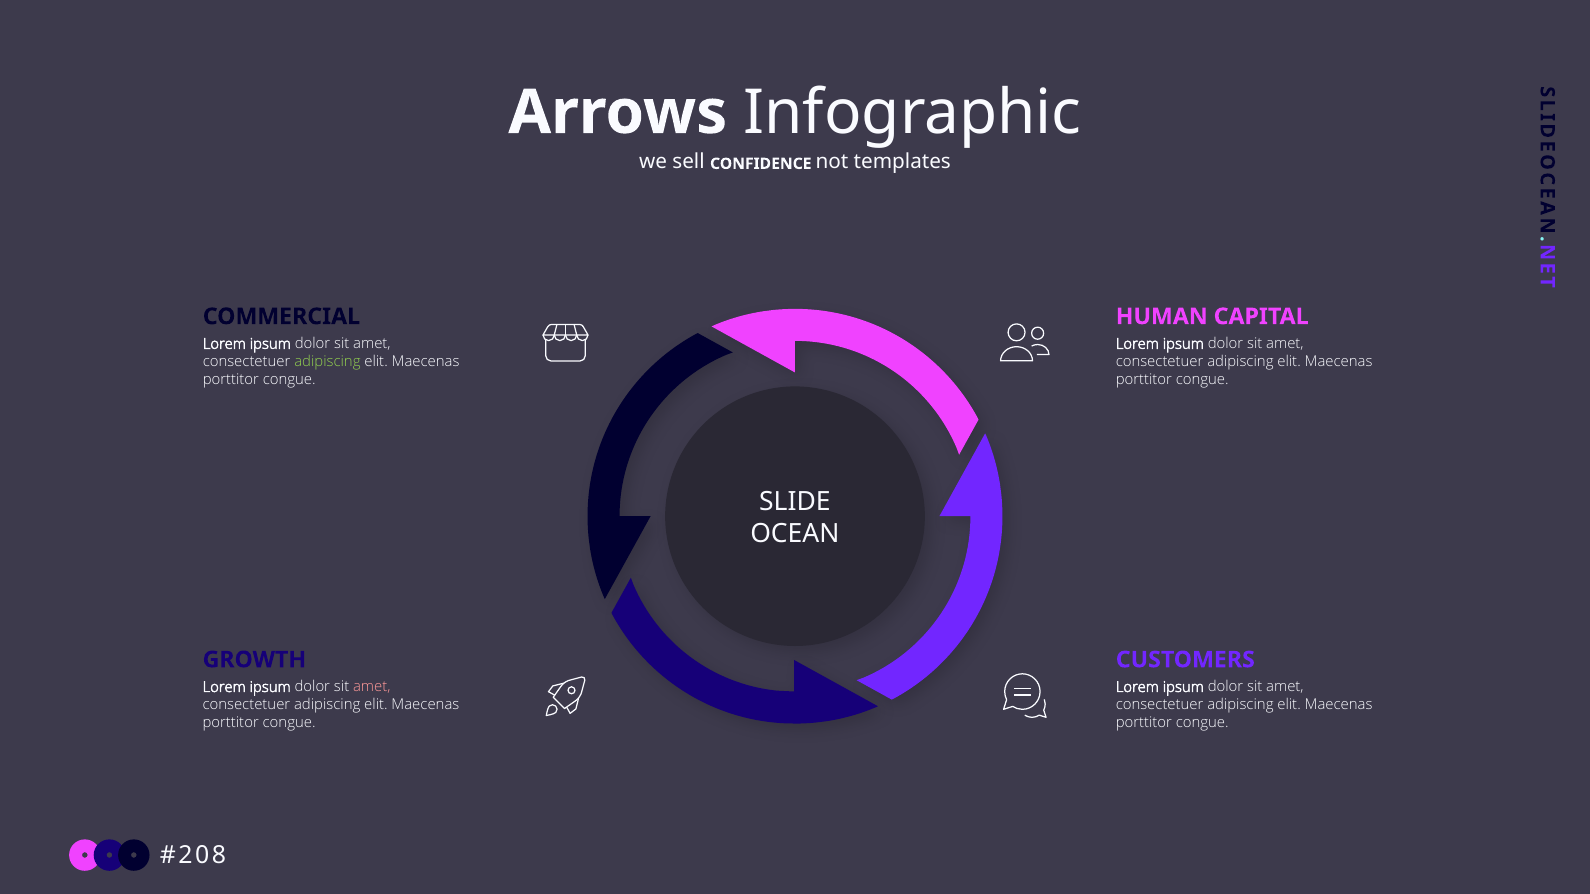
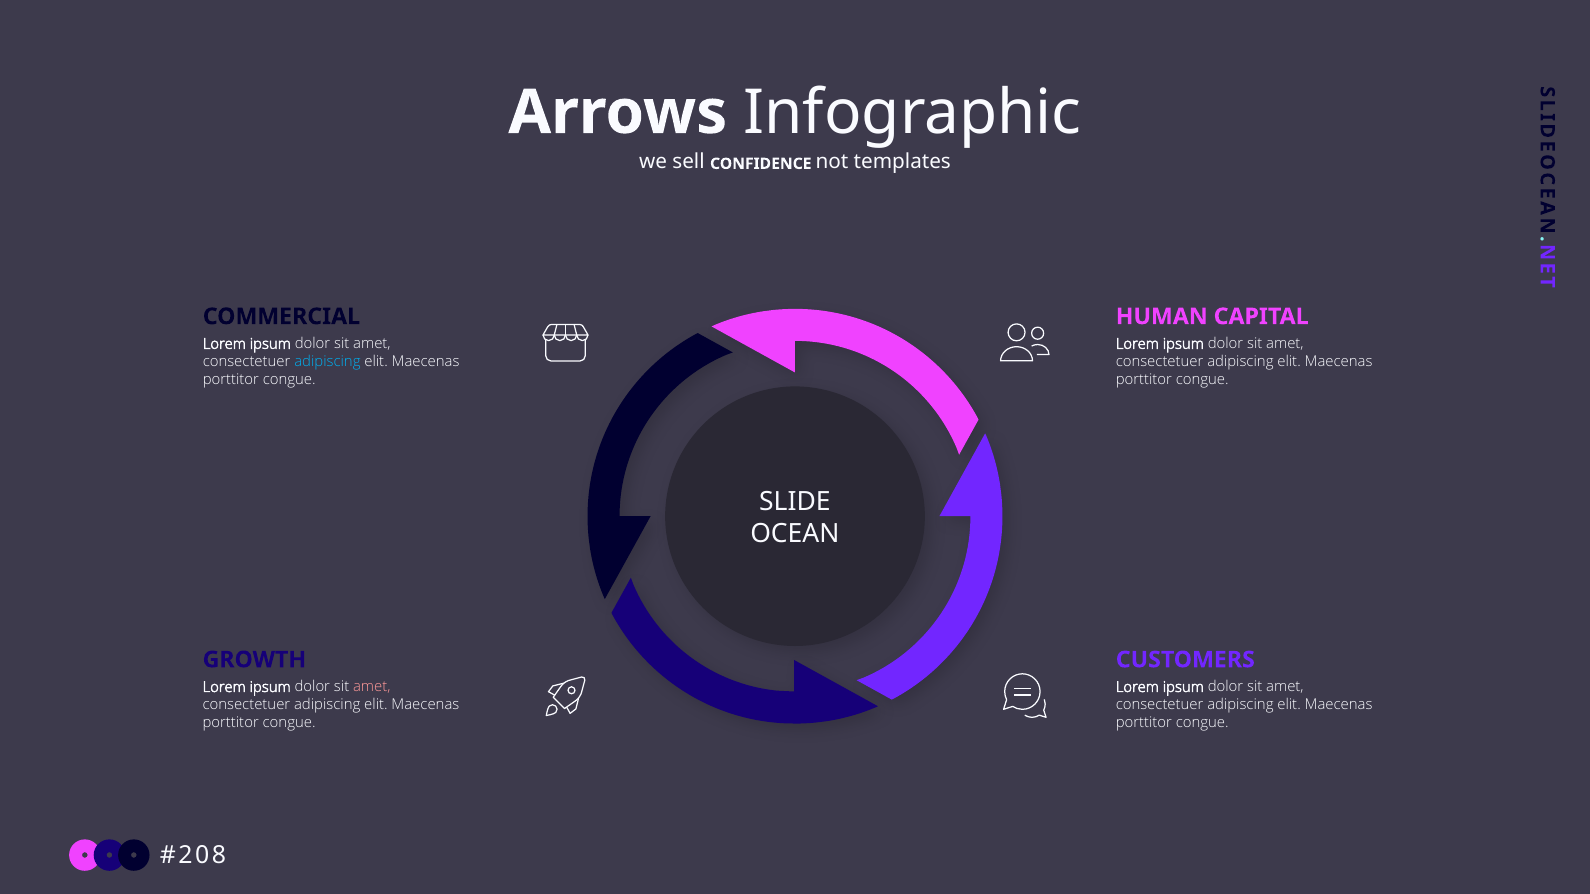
adipiscing at (327, 362) colour: light green -> light blue
